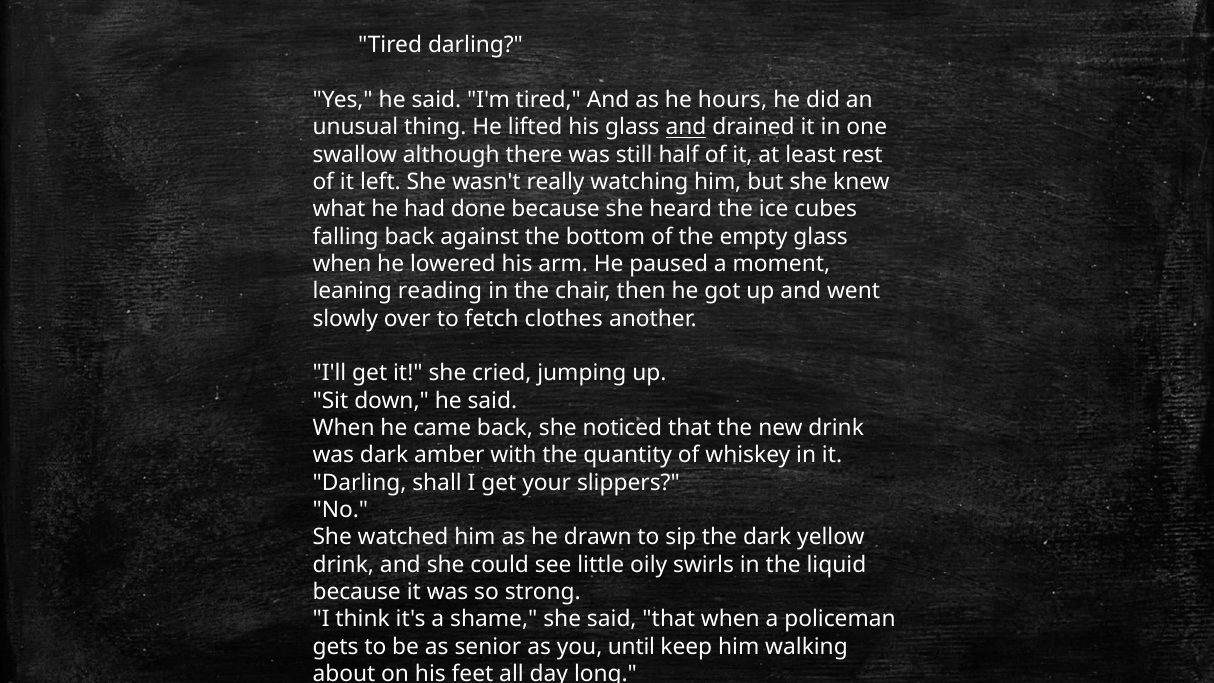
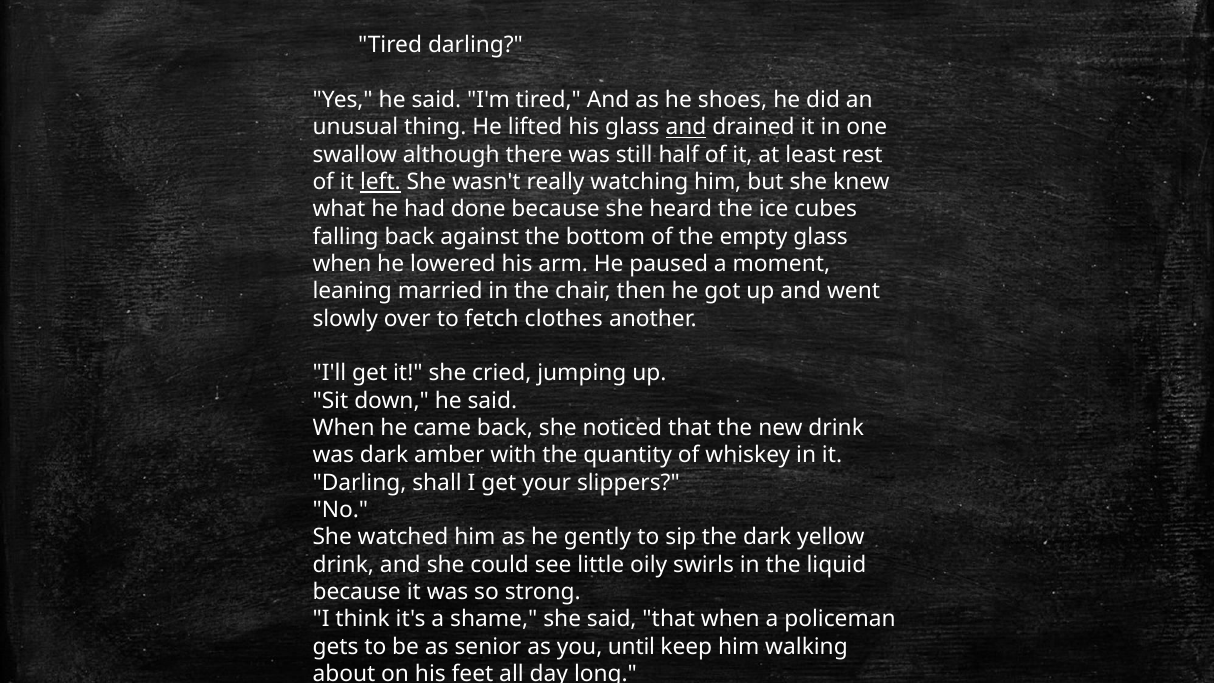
hours: hours -> shoes
left underline: none -> present
reading: reading -> married
drawn: drawn -> gently
